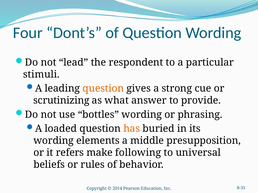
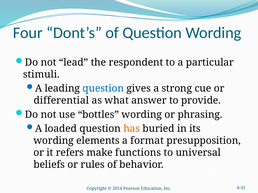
question at (103, 89) colour: orange -> blue
scrutinizing: scrutinizing -> differential
middle: middle -> format
following: following -> functions
